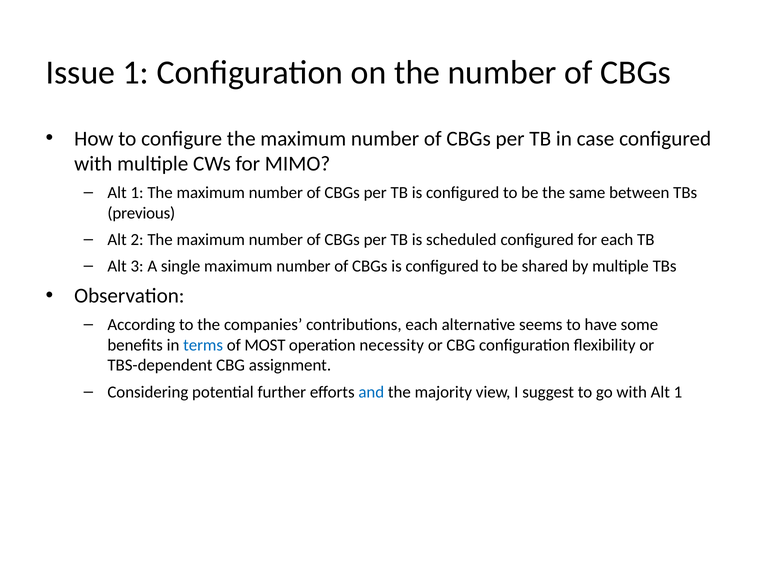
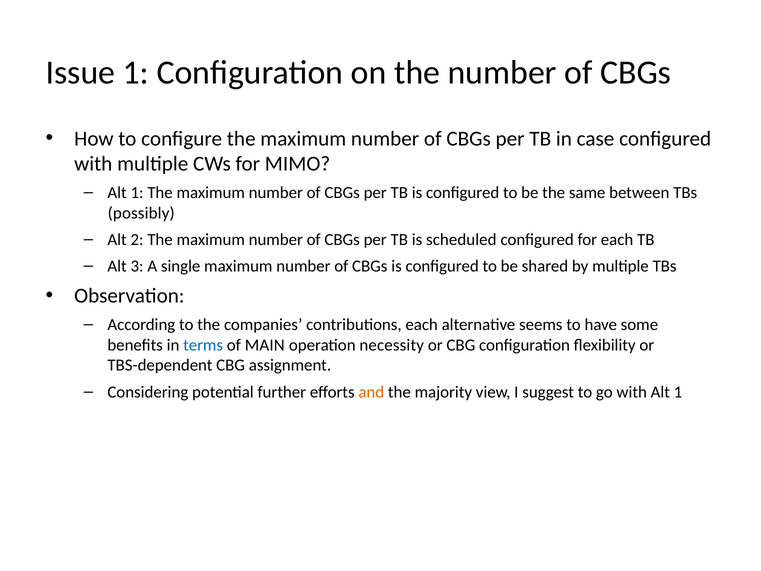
previous: previous -> possibly
MOST: MOST -> MAIN
and colour: blue -> orange
